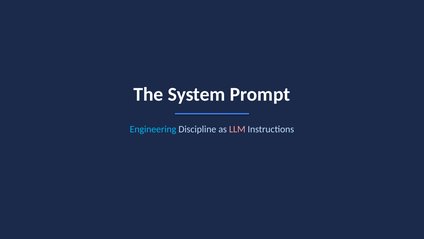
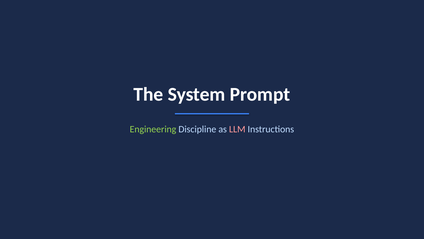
Engineering colour: light blue -> light green
